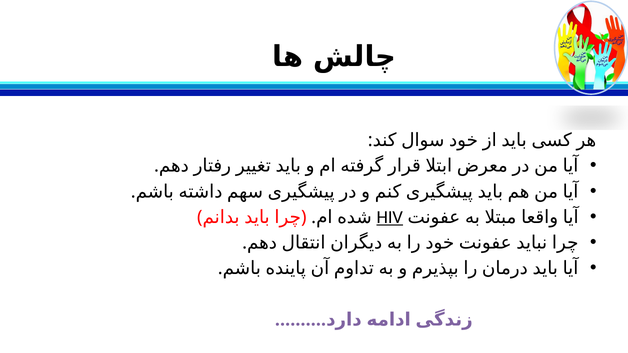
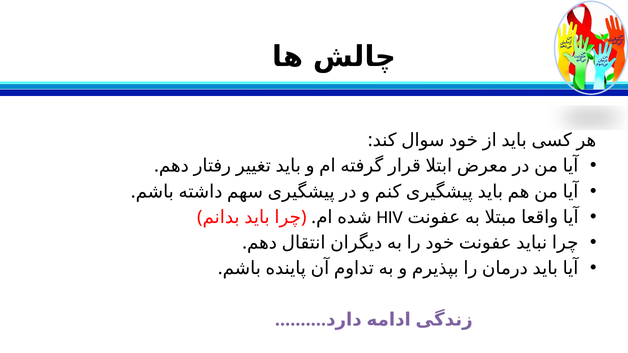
HIV underline: present -> none
